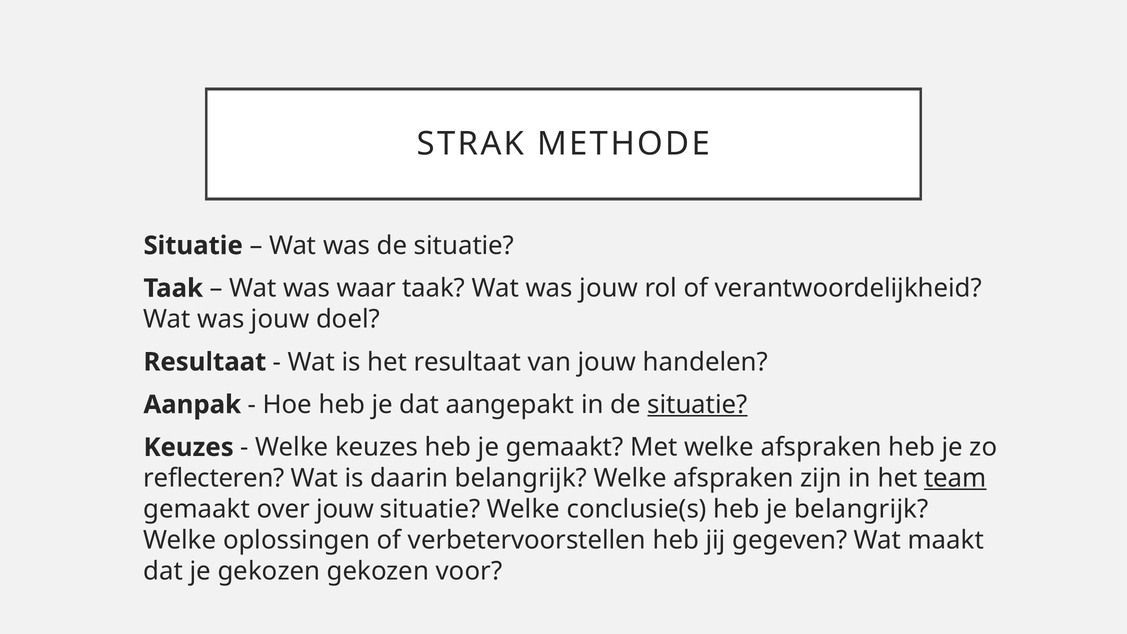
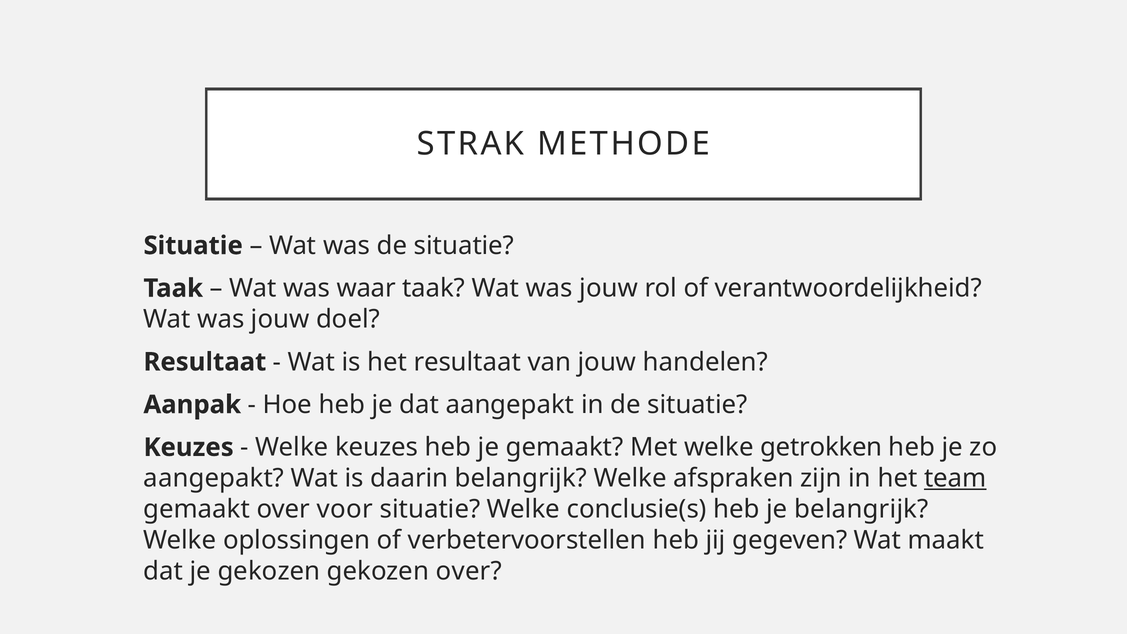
situatie at (697, 405) underline: present -> none
Met welke afspraken: afspraken -> getrokken
reflecteren at (214, 478): reflecteren -> aangepakt
over jouw: jouw -> voor
gekozen voor: voor -> over
